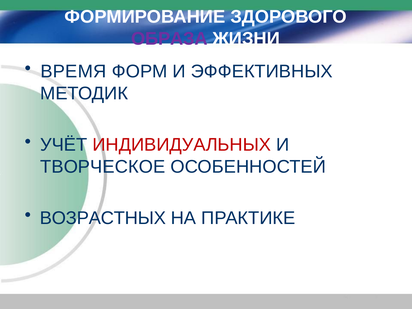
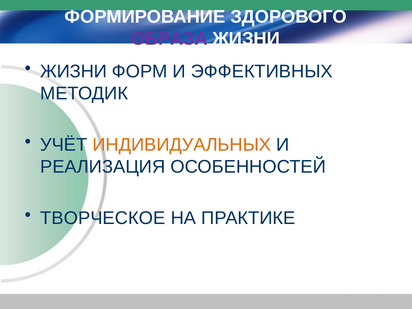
ВРЕМЯ at (73, 71): ВРЕМЯ -> ЖИЗНИ
ИНДИВИДУАЛЬНЫХ colour: red -> orange
ТВОРЧЕСКОЕ: ТВОРЧЕСКОЕ -> РЕАЛИЗАЦИЯ
ВОЗРАСТНЫХ: ВОЗРАСТНЫХ -> ТВОРЧЕСКОЕ
